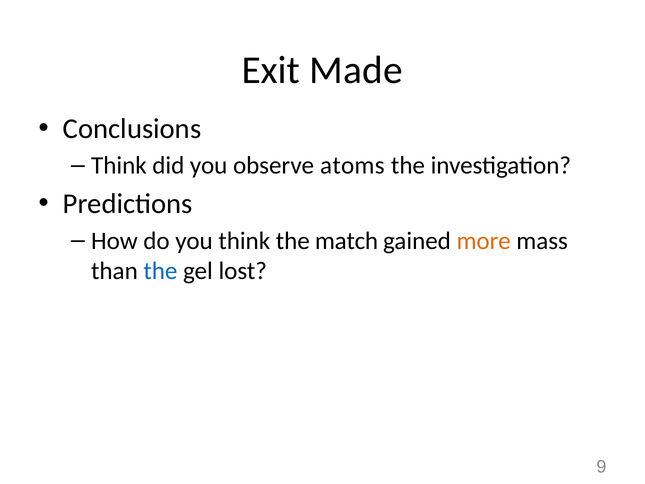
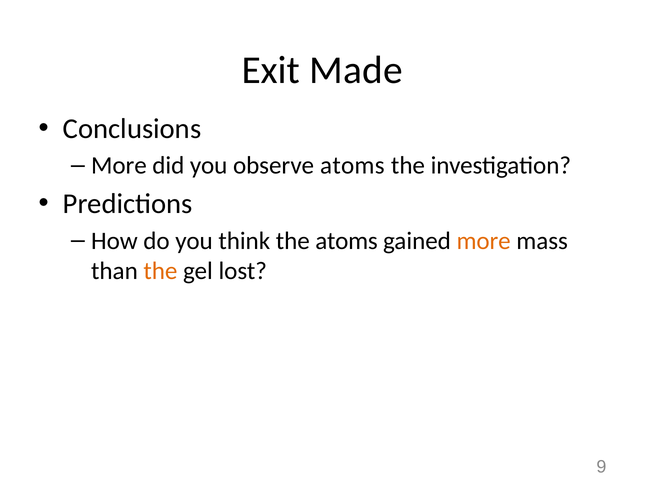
Think at (119, 166): Think -> More
the match: match -> atoms
the at (160, 271) colour: blue -> orange
